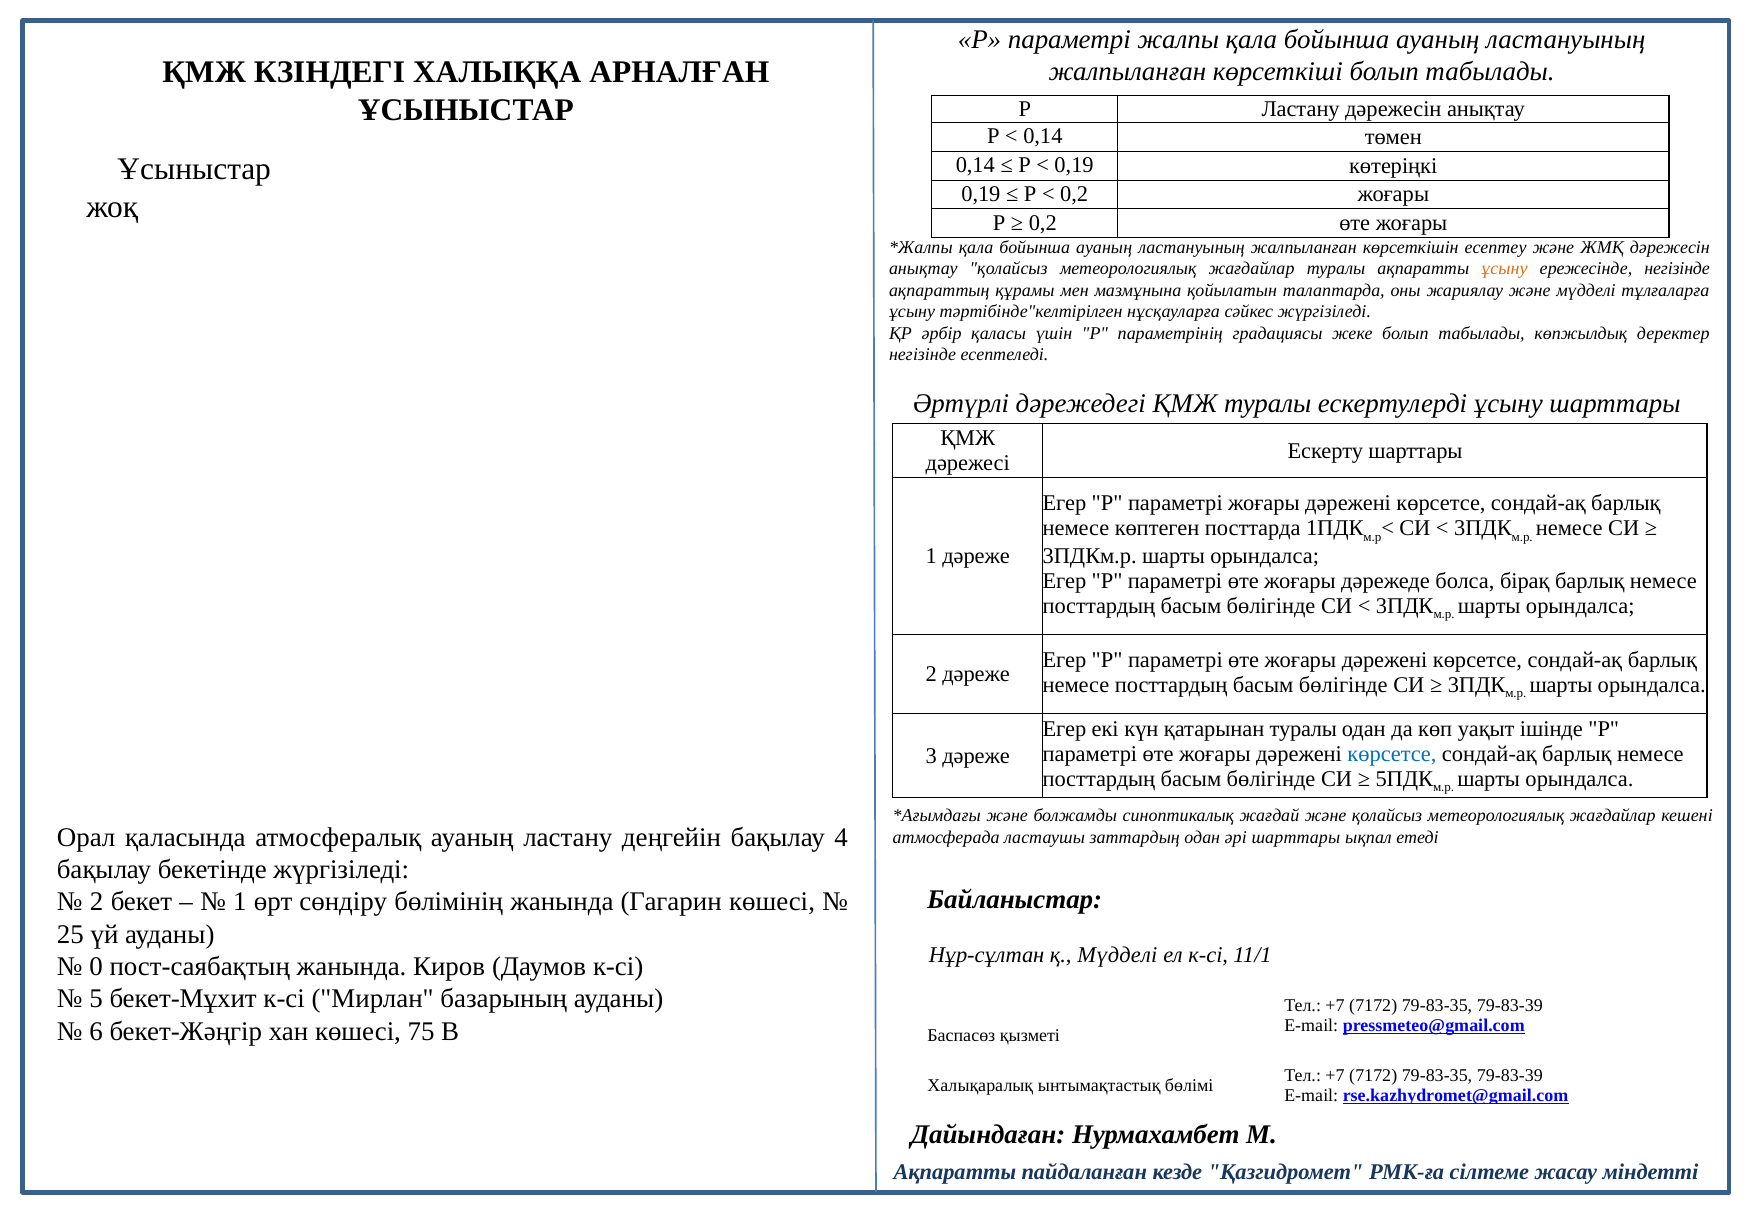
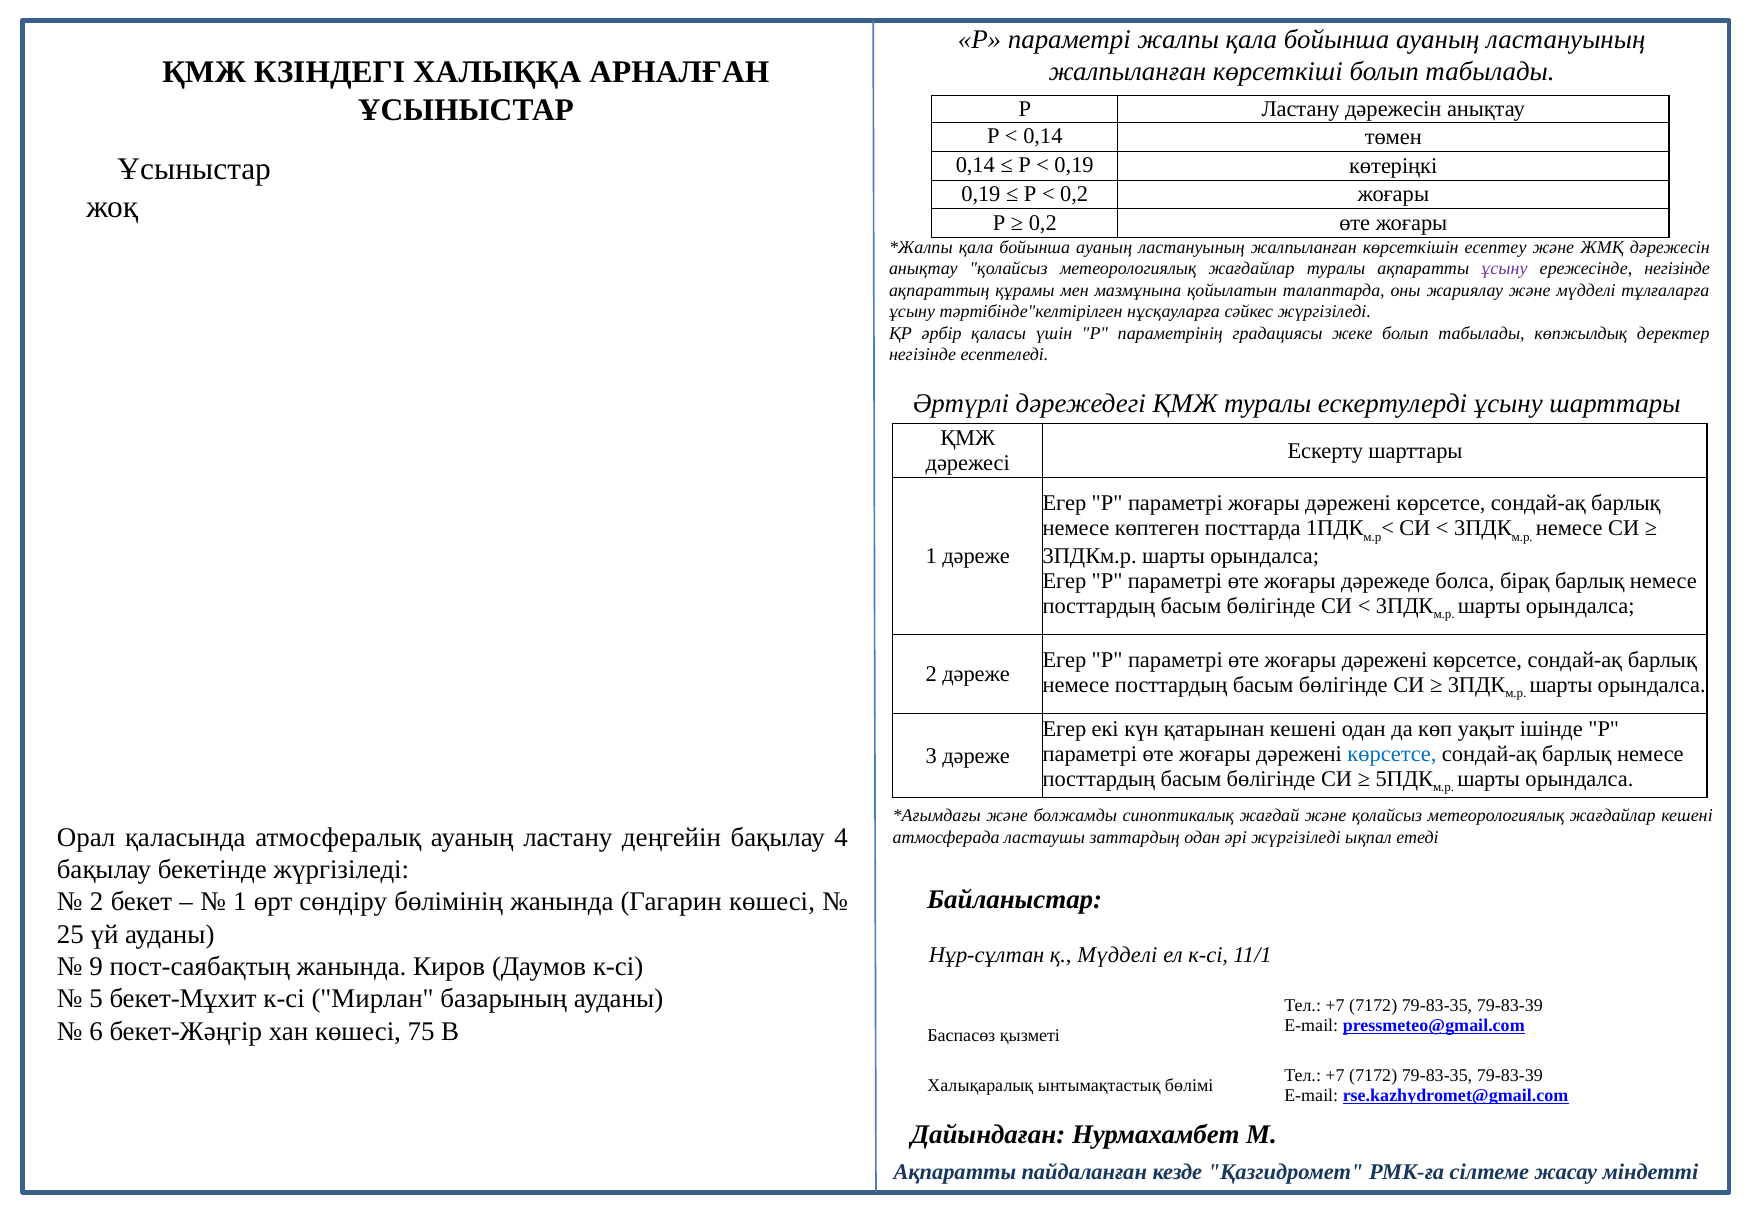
ұсыну at (1505, 269) colour: orange -> purple
қатарынан туралы: туралы -> кешені
әрі шарттары: шарттары -> жүргізіледі
0: 0 -> 9
